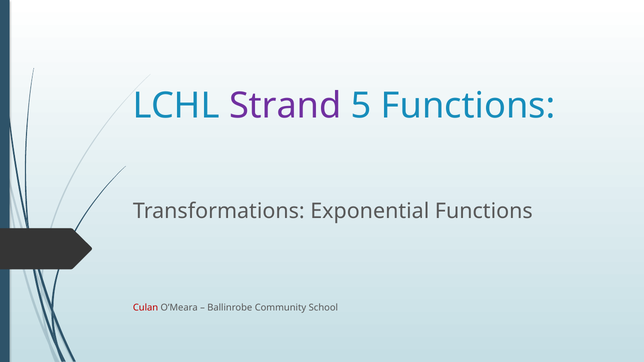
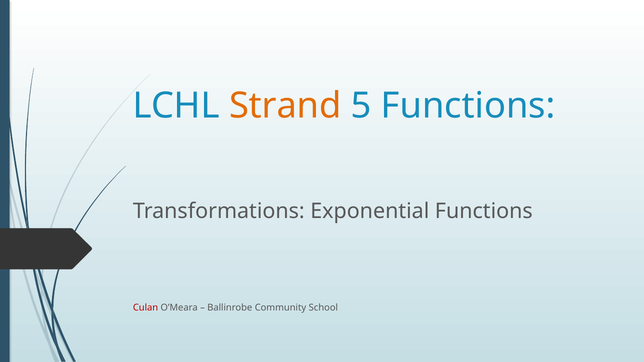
Strand colour: purple -> orange
